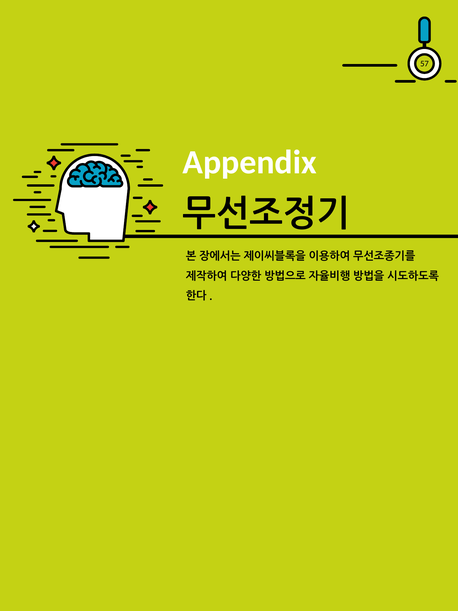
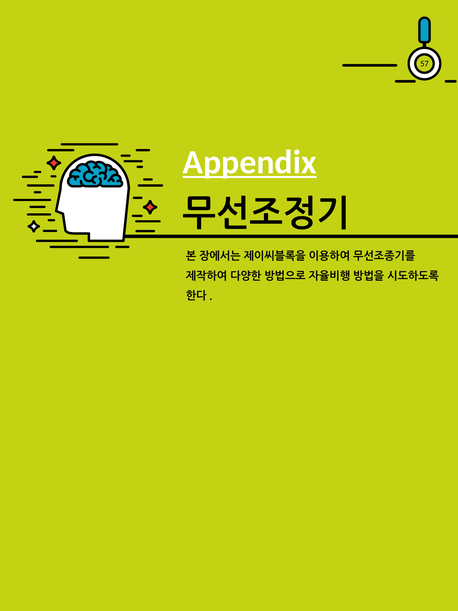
Appendix underline: none -> present
